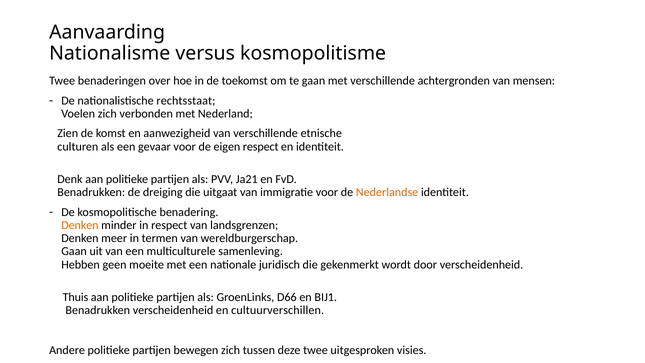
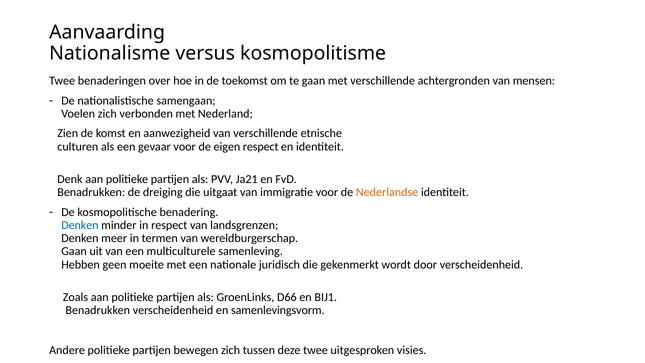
rechtsstaat: rechtsstaat -> samengaan
Denken at (80, 225) colour: orange -> blue
Thuis: Thuis -> Zoals
cultuurverschillen: cultuurverschillen -> samenlevingsvorm
